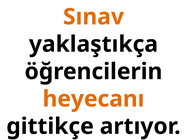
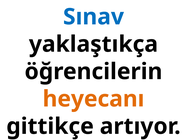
Sınav colour: orange -> blue
